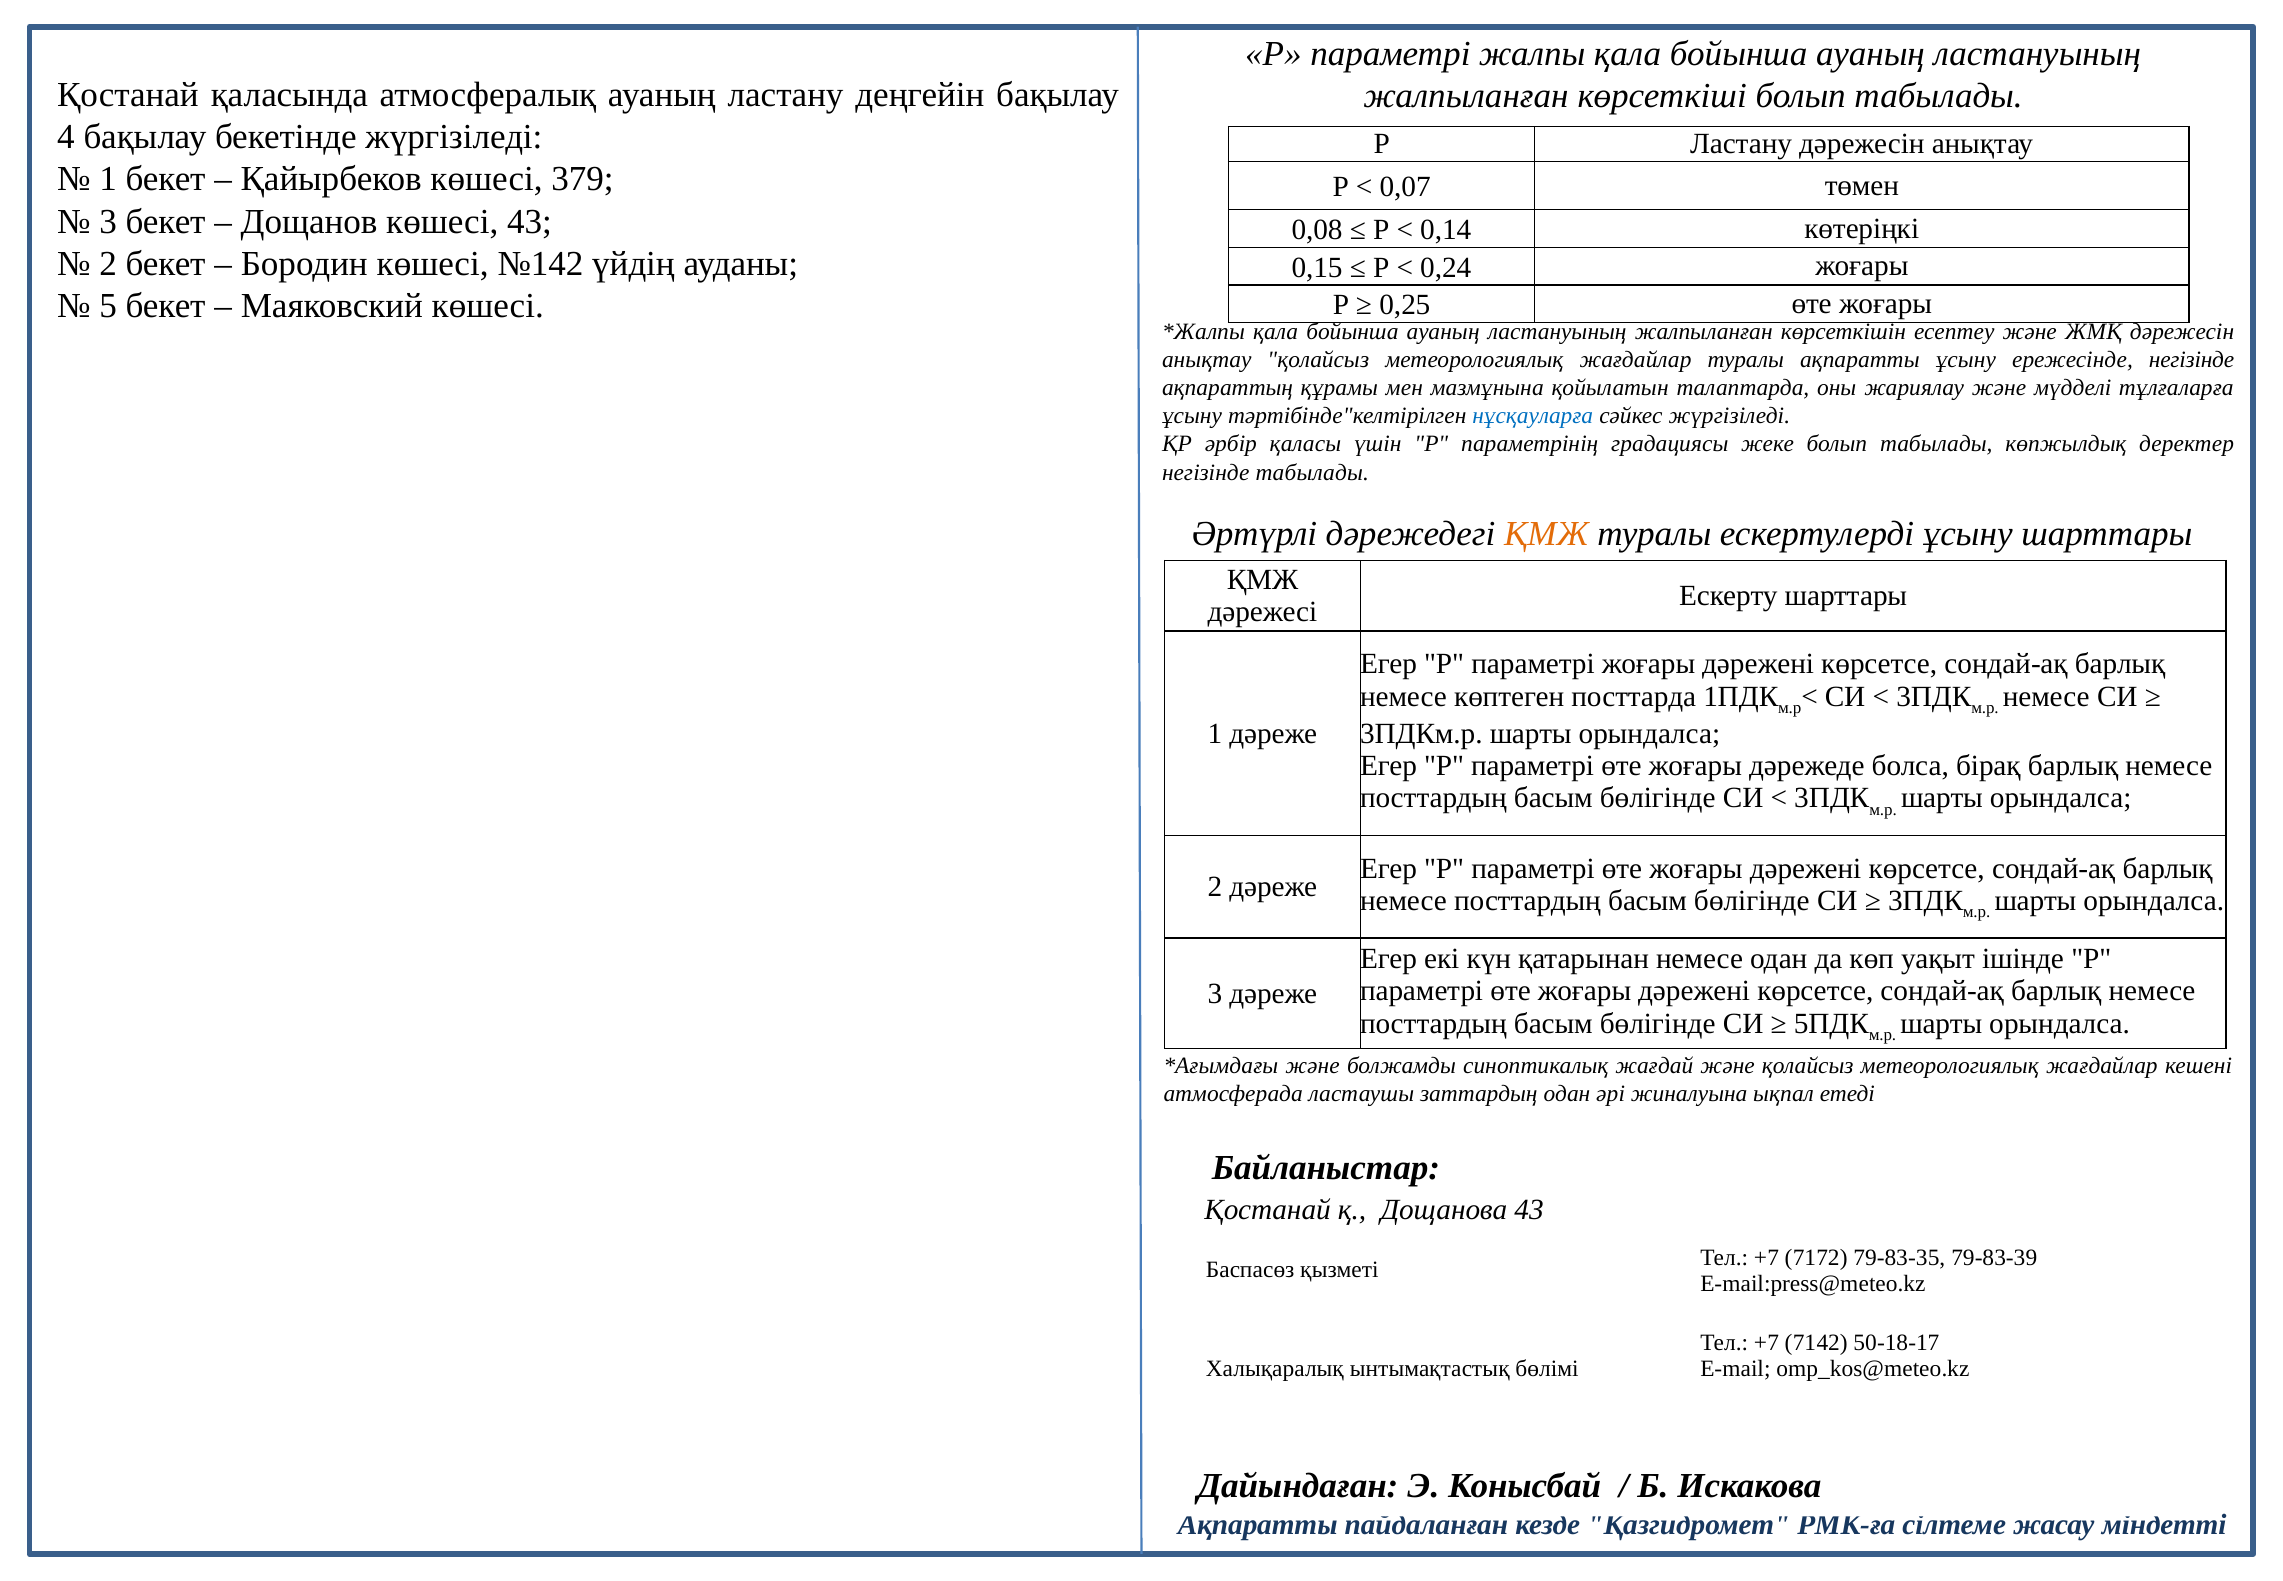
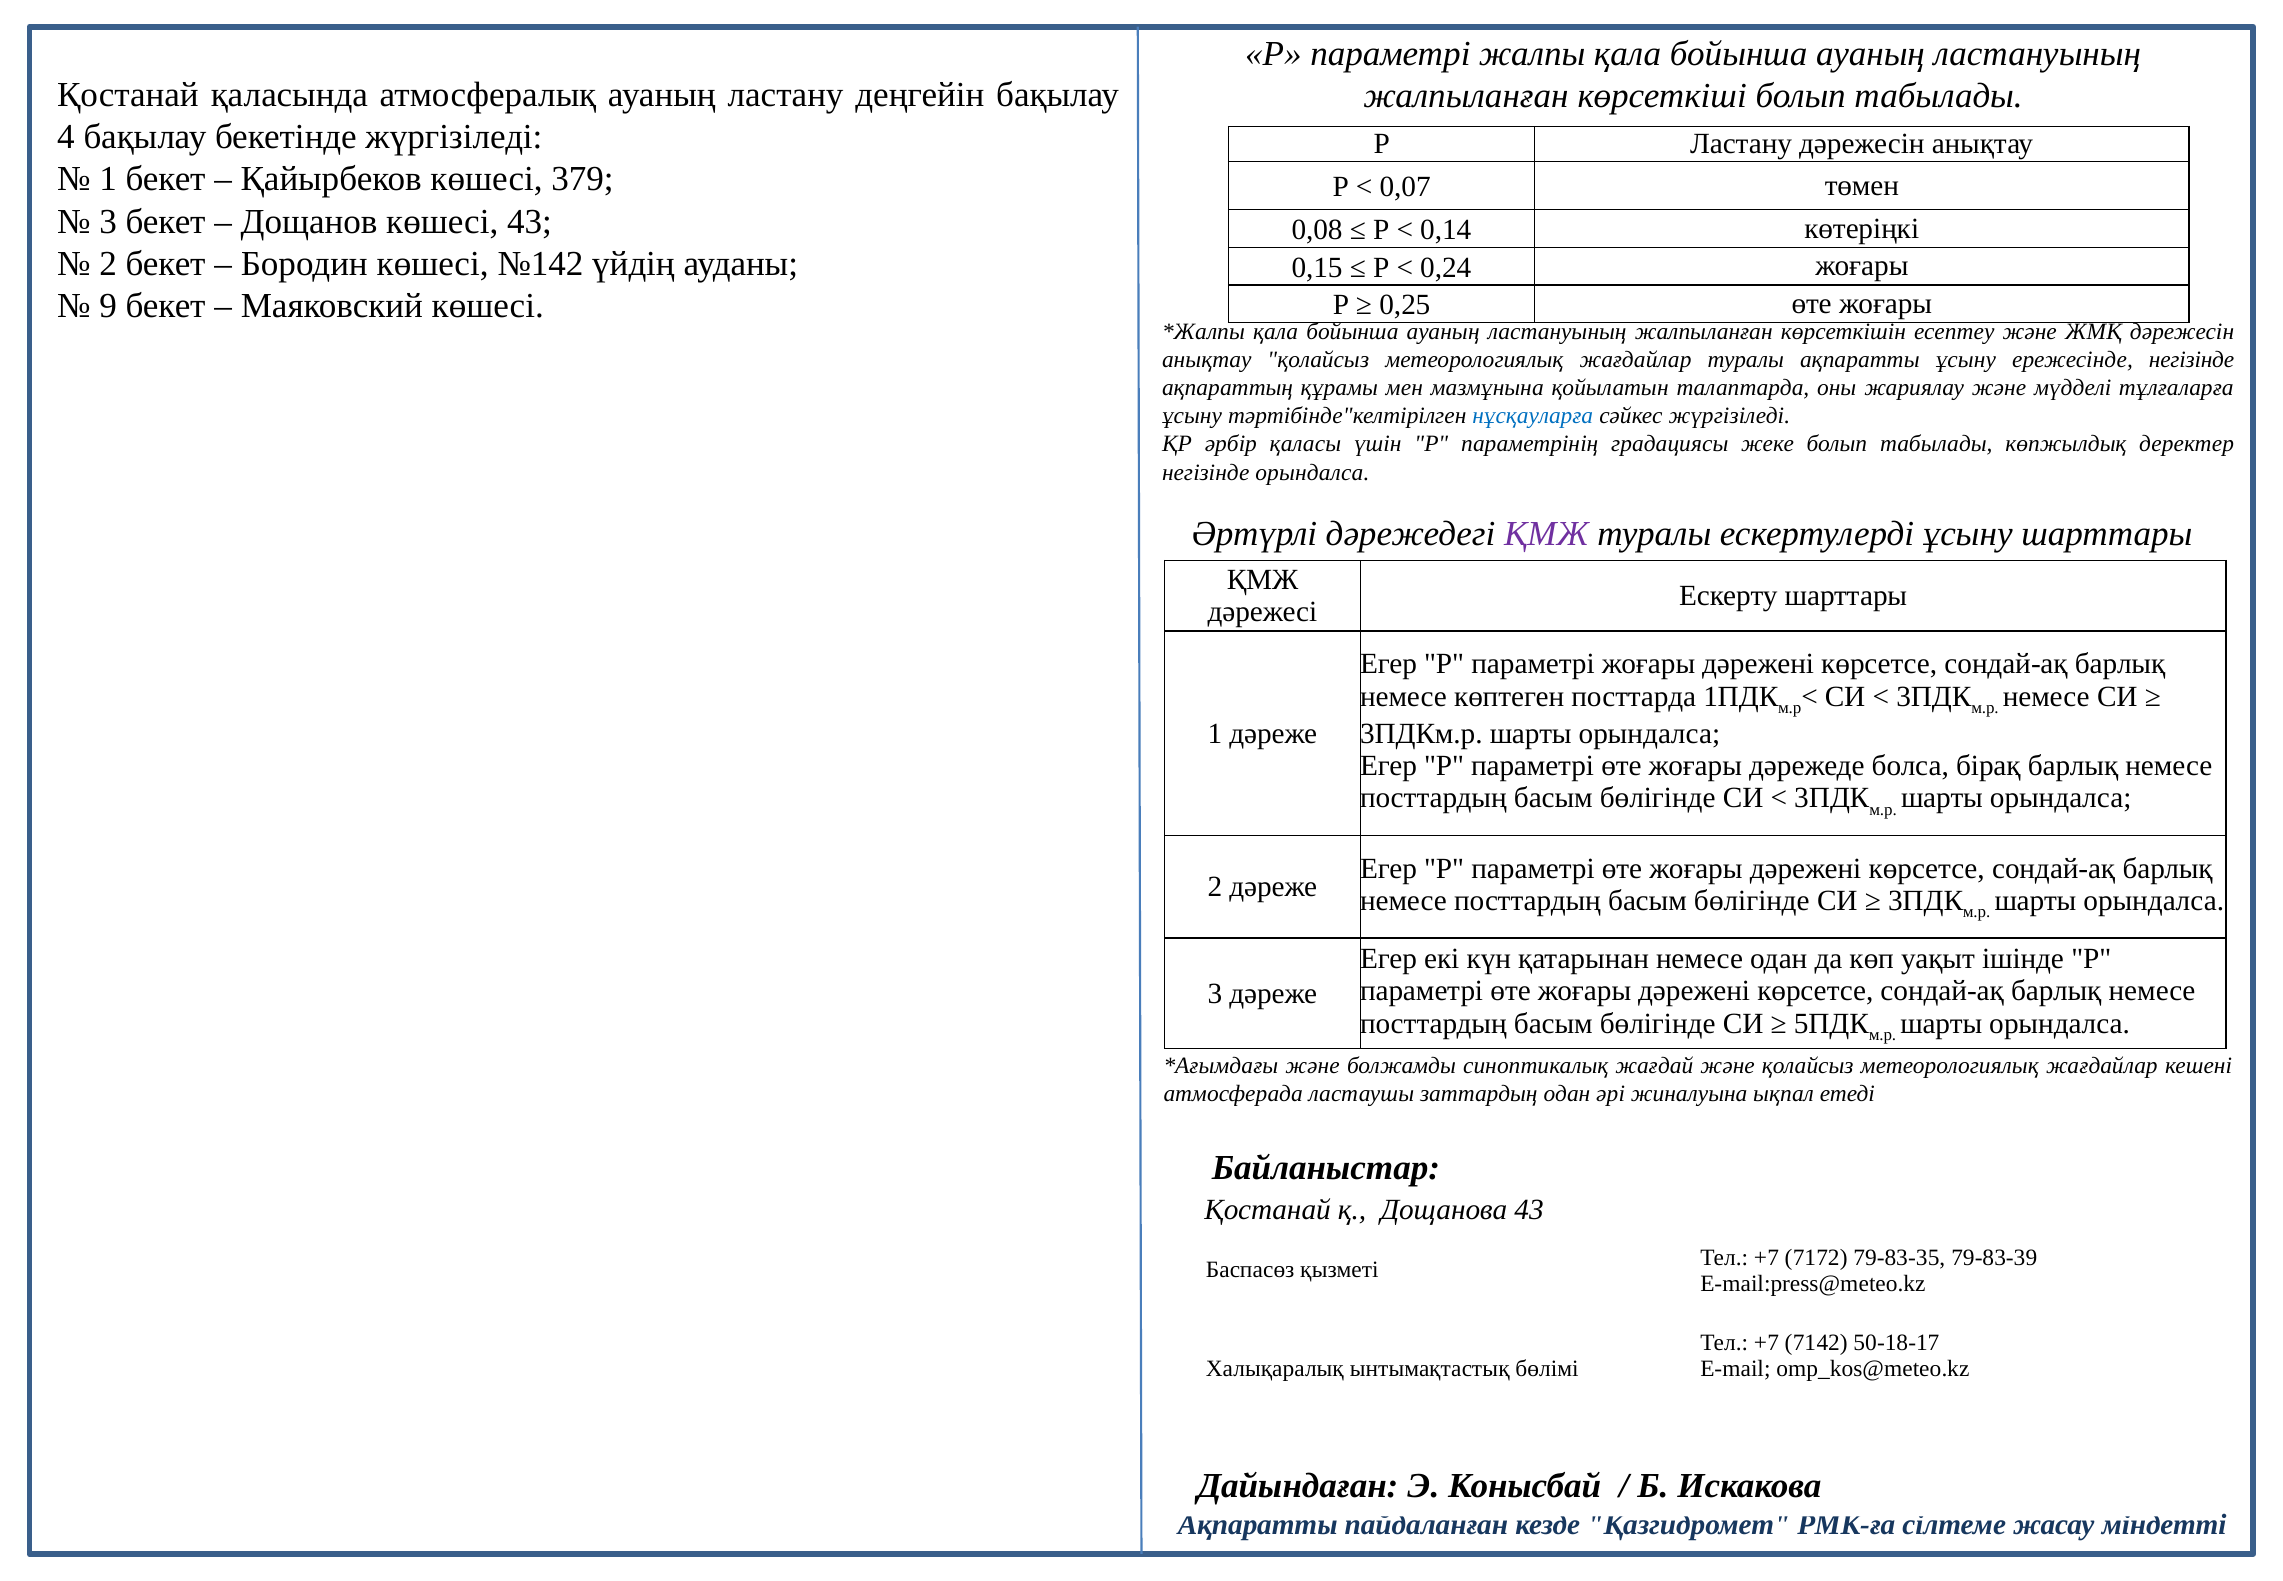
5: 5 -> 9
негізінде табылады: табылады -> орындалса
ҚМЖ at (1546, 534) colour: orange -> purple
